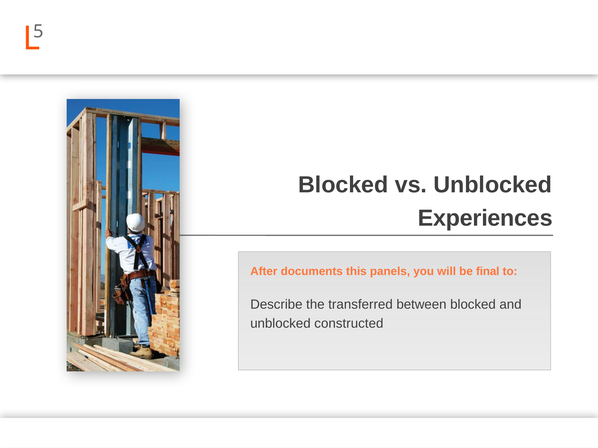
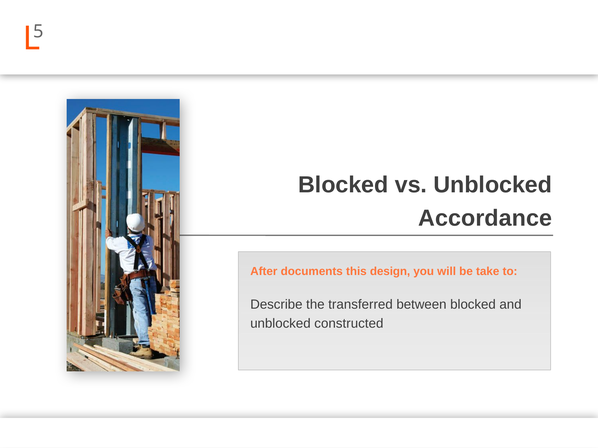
Experiences: Experiences -> Accordance
panels: panels -> design
final: final -> take
